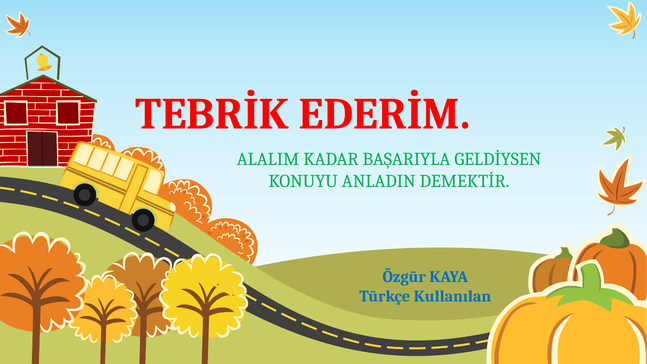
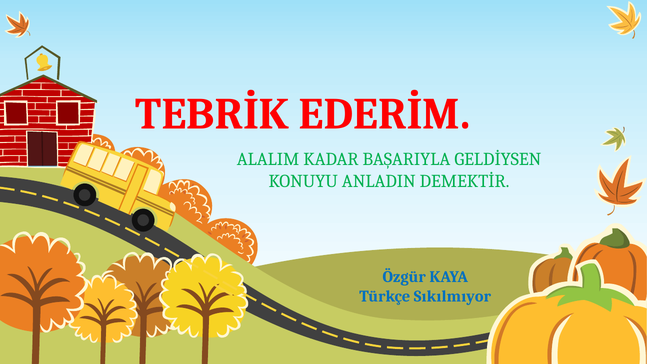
Kullanılan: Kullanılan -> Sıkılmıyor
